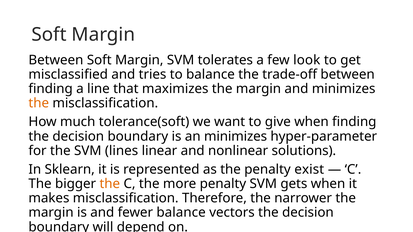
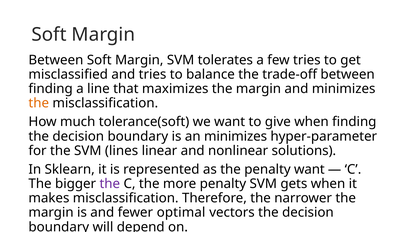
few look: look -> tries
penalty exist: exist -> want
the at (110, 184) colour: orange -> purple
fewer balance: balance -> optimal
